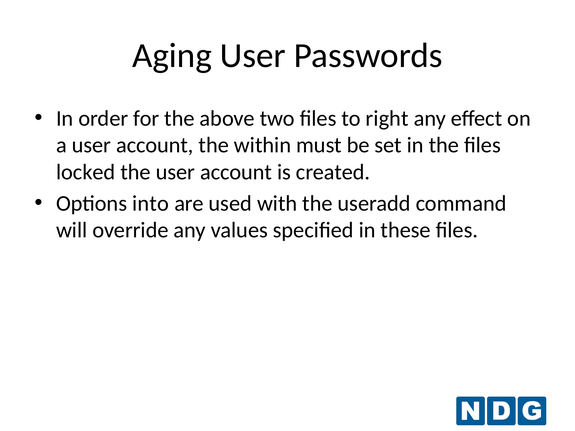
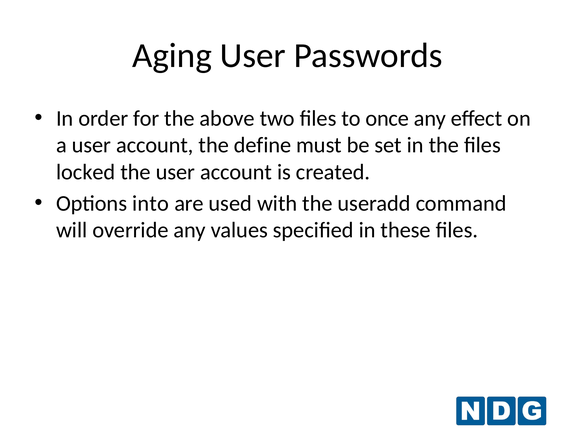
right: right -> once
within: within -> define
